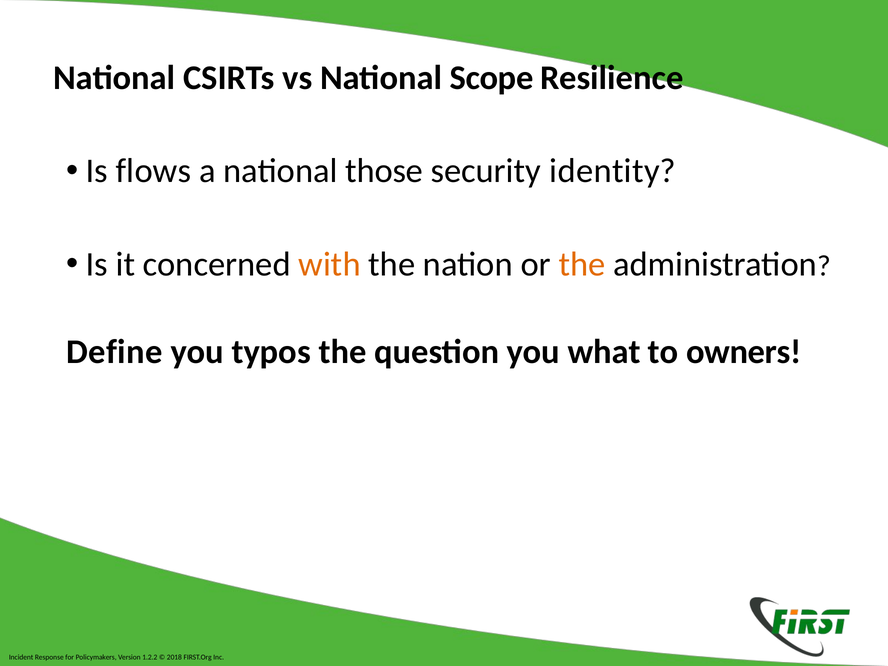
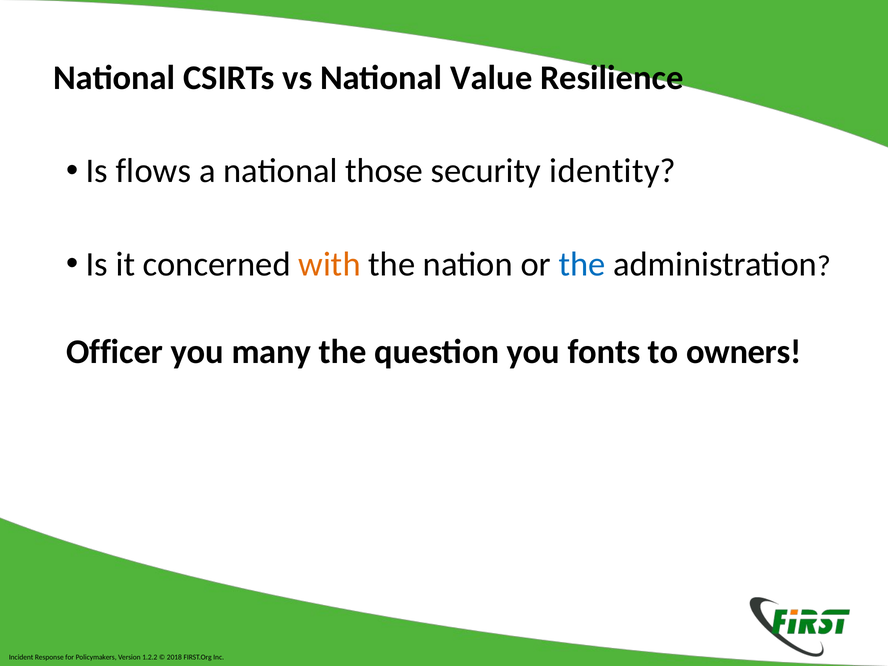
Scope: Scope -> Value
the at (582, 264) colour: orange -> blue
Define: Define -> Officer
typos: typos -> many
what: what -> fonts
